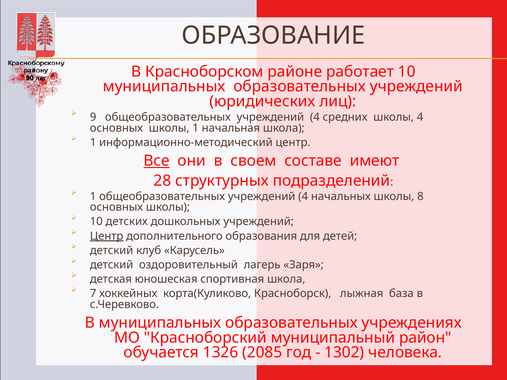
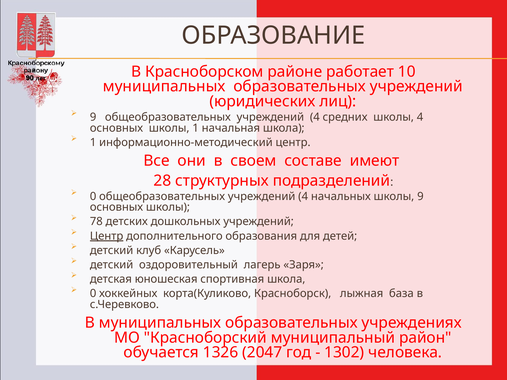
Все underline: present -> none
1 at (93, 197): 1 -> 0
школы 8: 8 -> 9
10 at (96, 222): 10 -> 78
7 at (93, 294): 7 -> 0
2085: 2085 -> 2047
